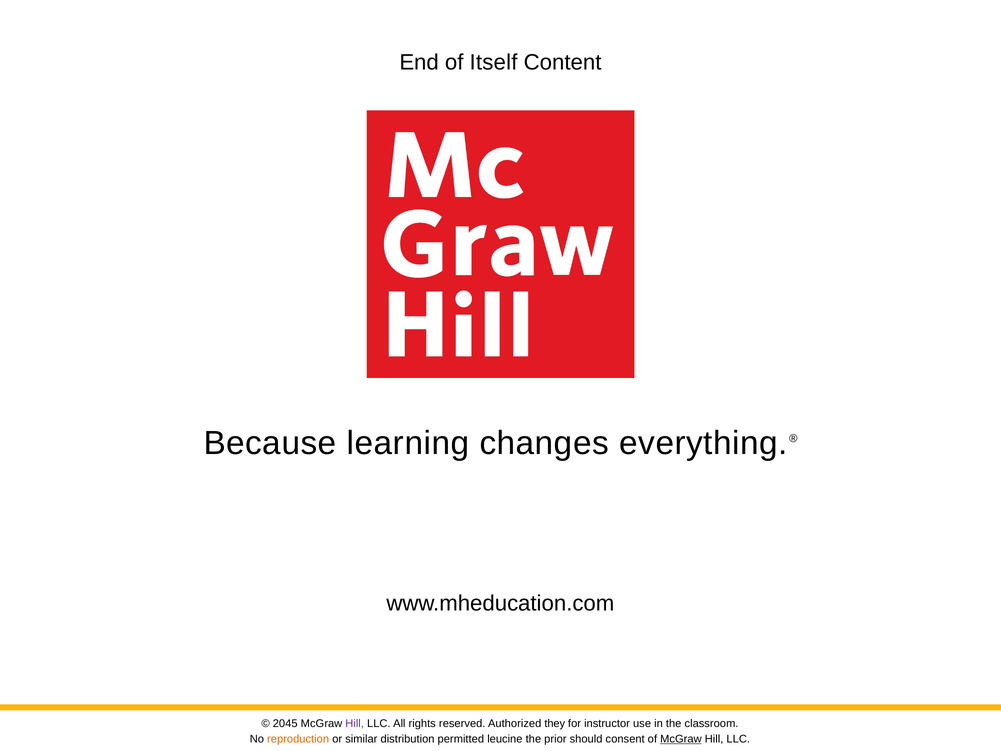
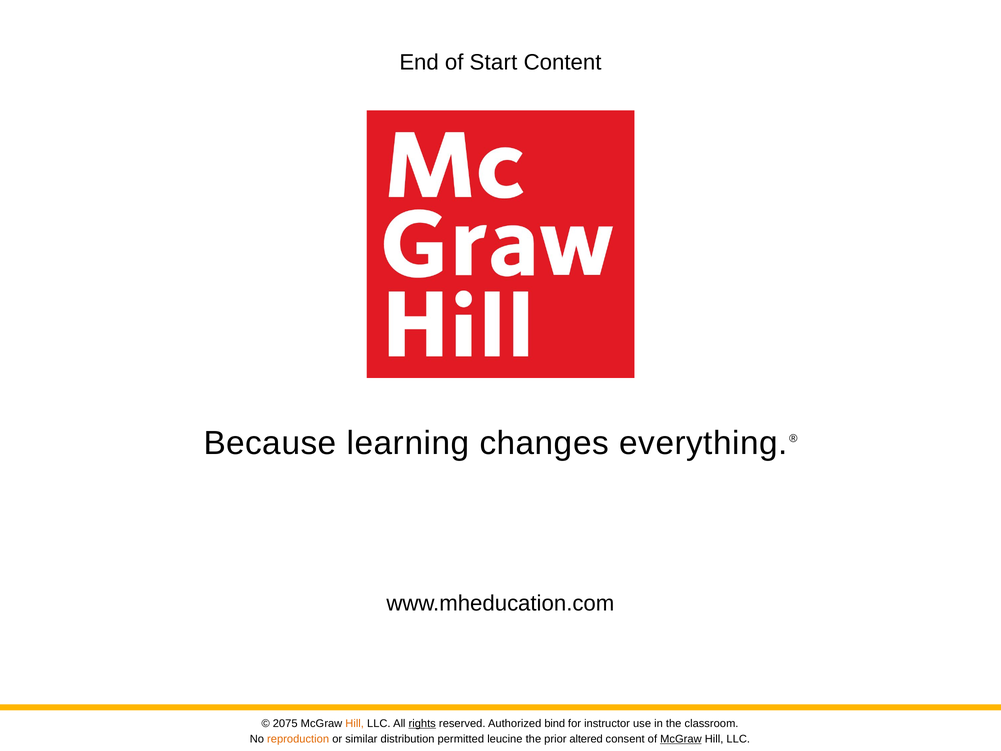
Itself: Itself -> Start
2045: 2045 -> 2075
Hill at (355, 723) colour: purple -> orange
rights underline: none -> present
they: they -> bind
should: should -> altered
